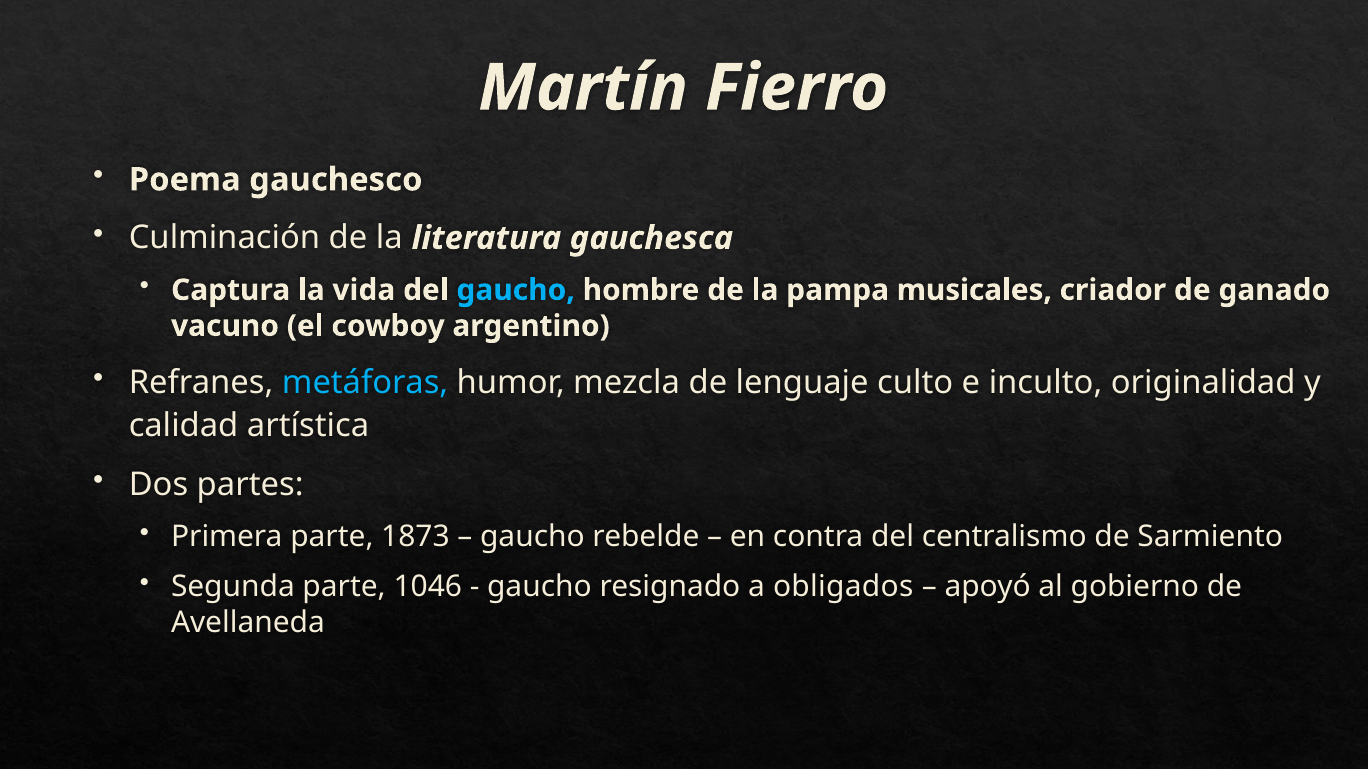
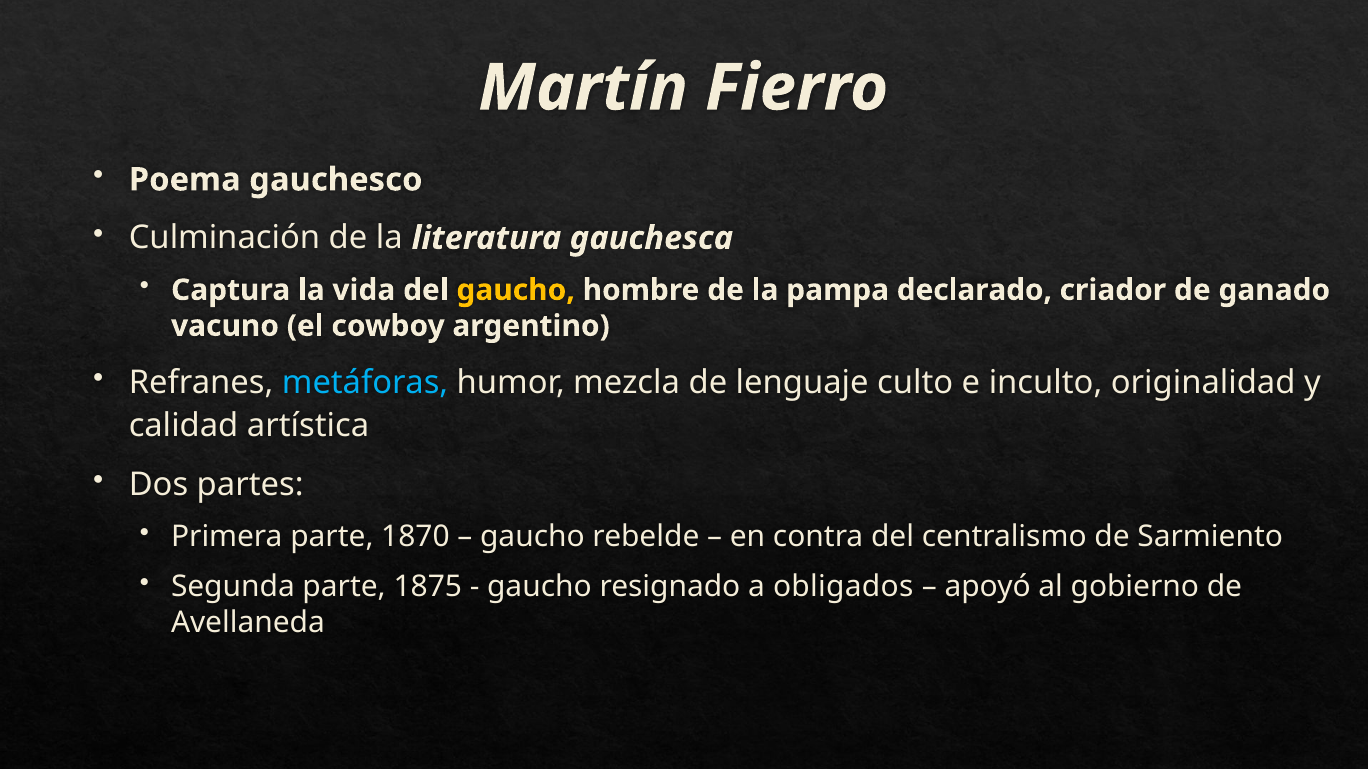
gaucho at (516, 290) colour: light blue -> yellow
musicales: musicales -> declarado
1873: 1873 -> 1870
1046: 1046 -> 1875
